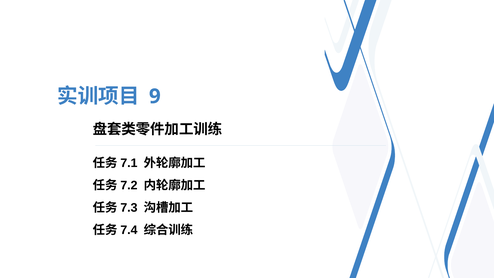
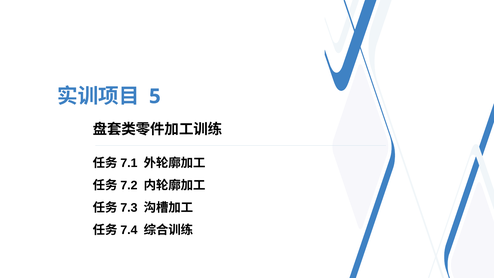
9: 9 -> 5
